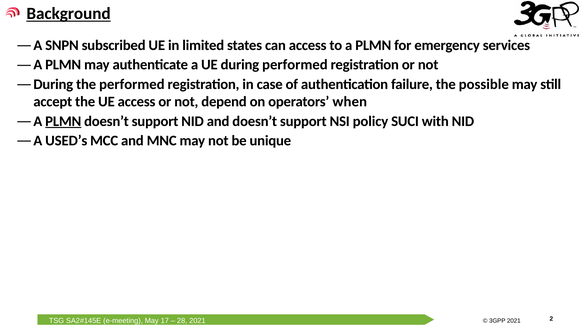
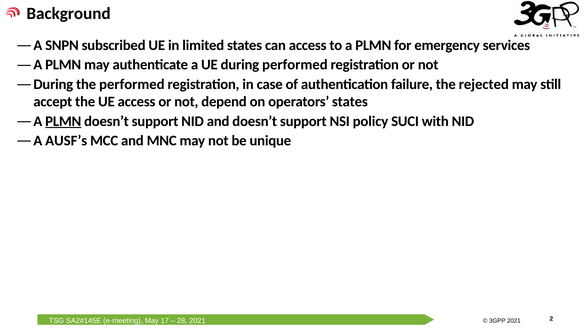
Background underline: present -> none
possible: possible -> rejected
operators when: when -> states
USED’s: USED’s -> AUSF’s
